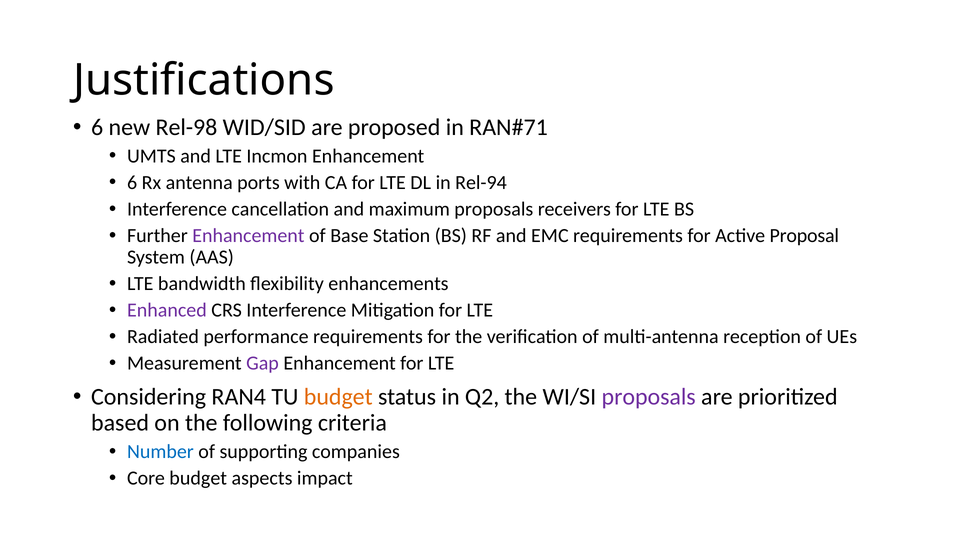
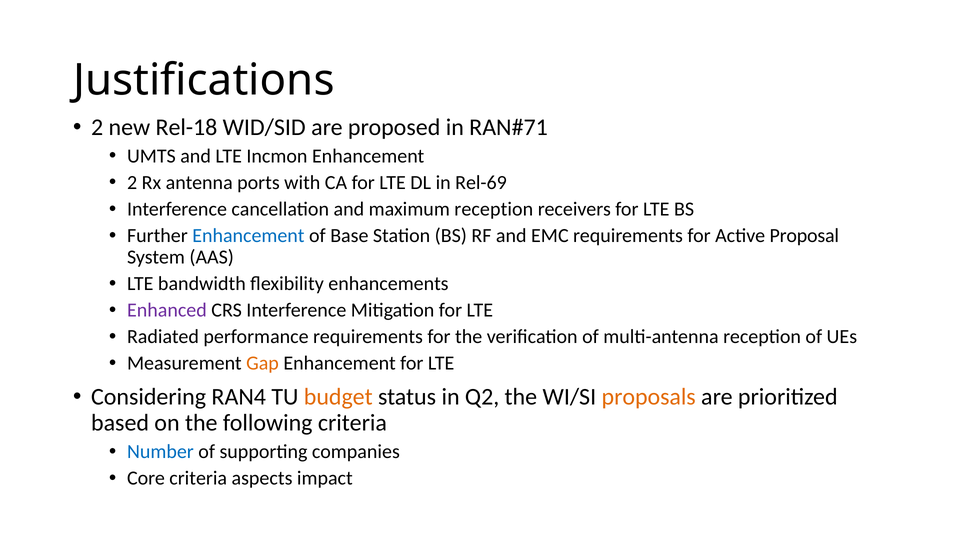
6 at (97, 127): 6 -> 2
Rel-98: Rel-98 -> Rel-18
6 at (132, 183): 6 -> 2
Rel-94: Rel-94 -> Rel-69
maximum proposals: proposals -> reception
Enhancement at (248, 236) colour: purple -> blue
Gap colour: purple -> orange
proposals at (649, 397) colour: purple -> orange
Core budget: budget -> criteria
